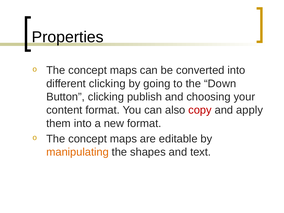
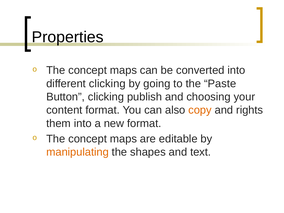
Down: Down -> Paste
copy colour: red -> orange
apply: apply -> rights
